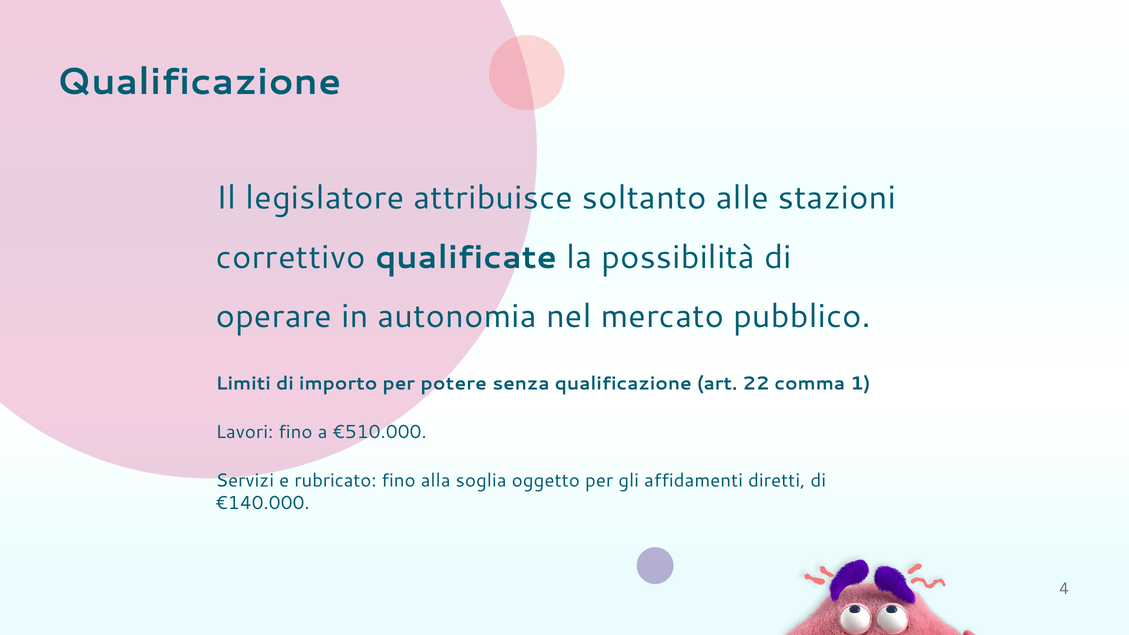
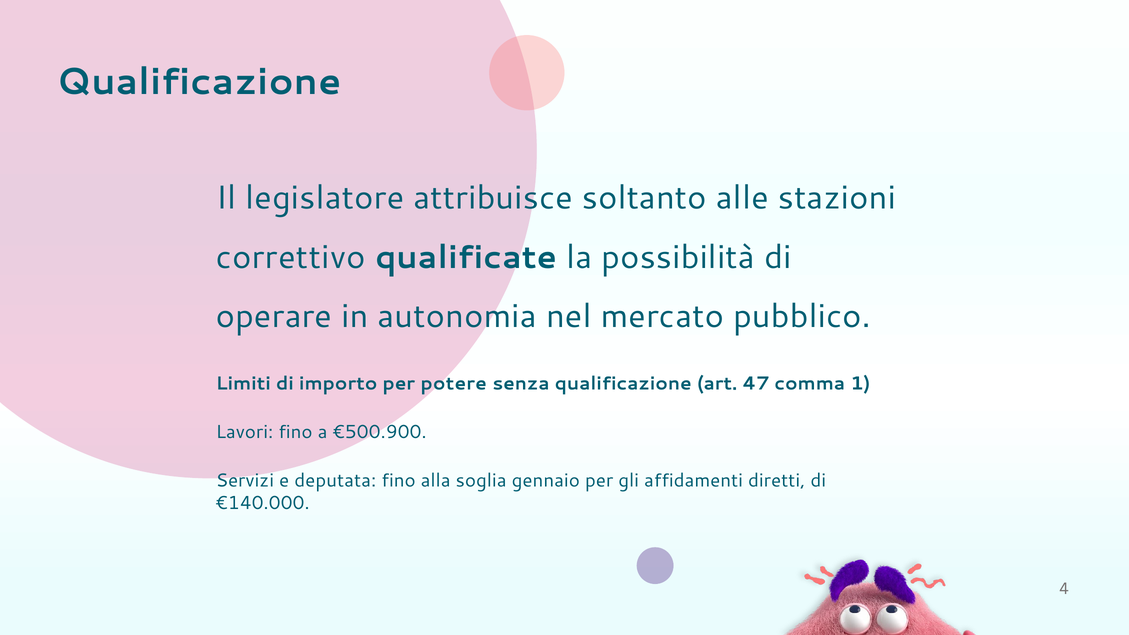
22: 22 -> 47
€510.000: €510.000 -> €500.900
rubricato: rubricato -> deputata
oggetto: oggetto -> gennaio
